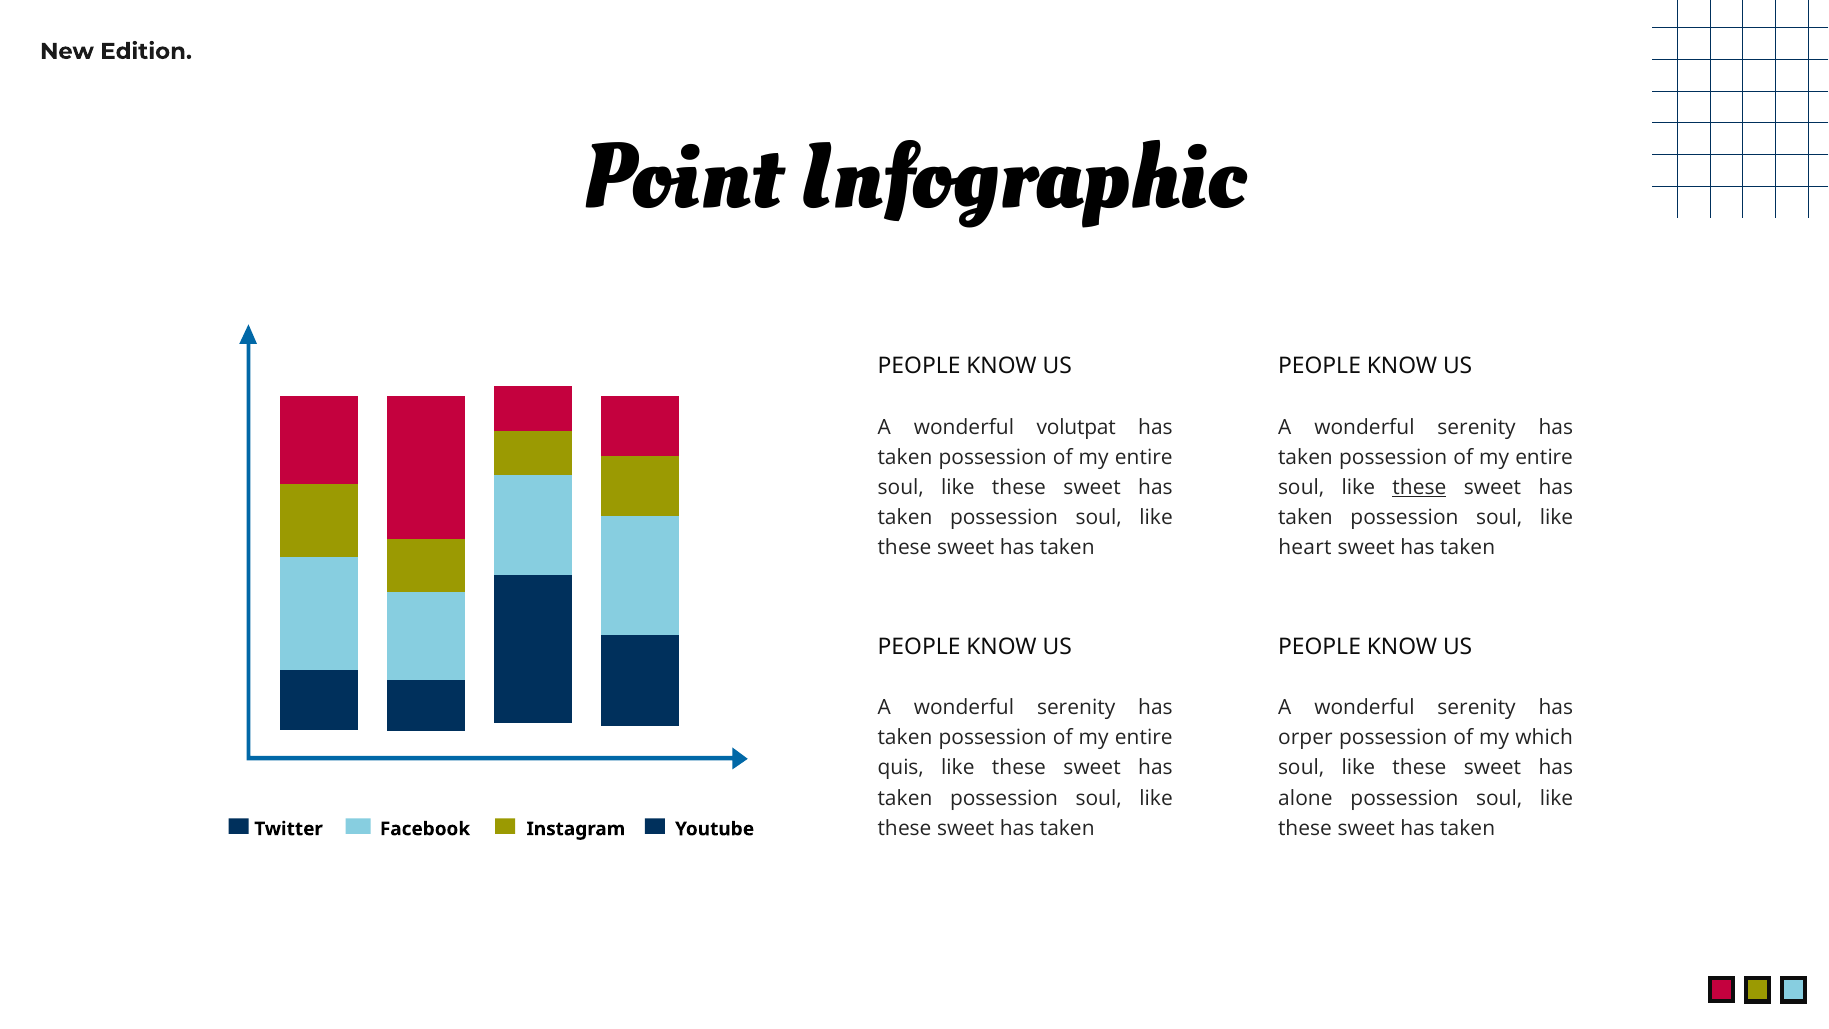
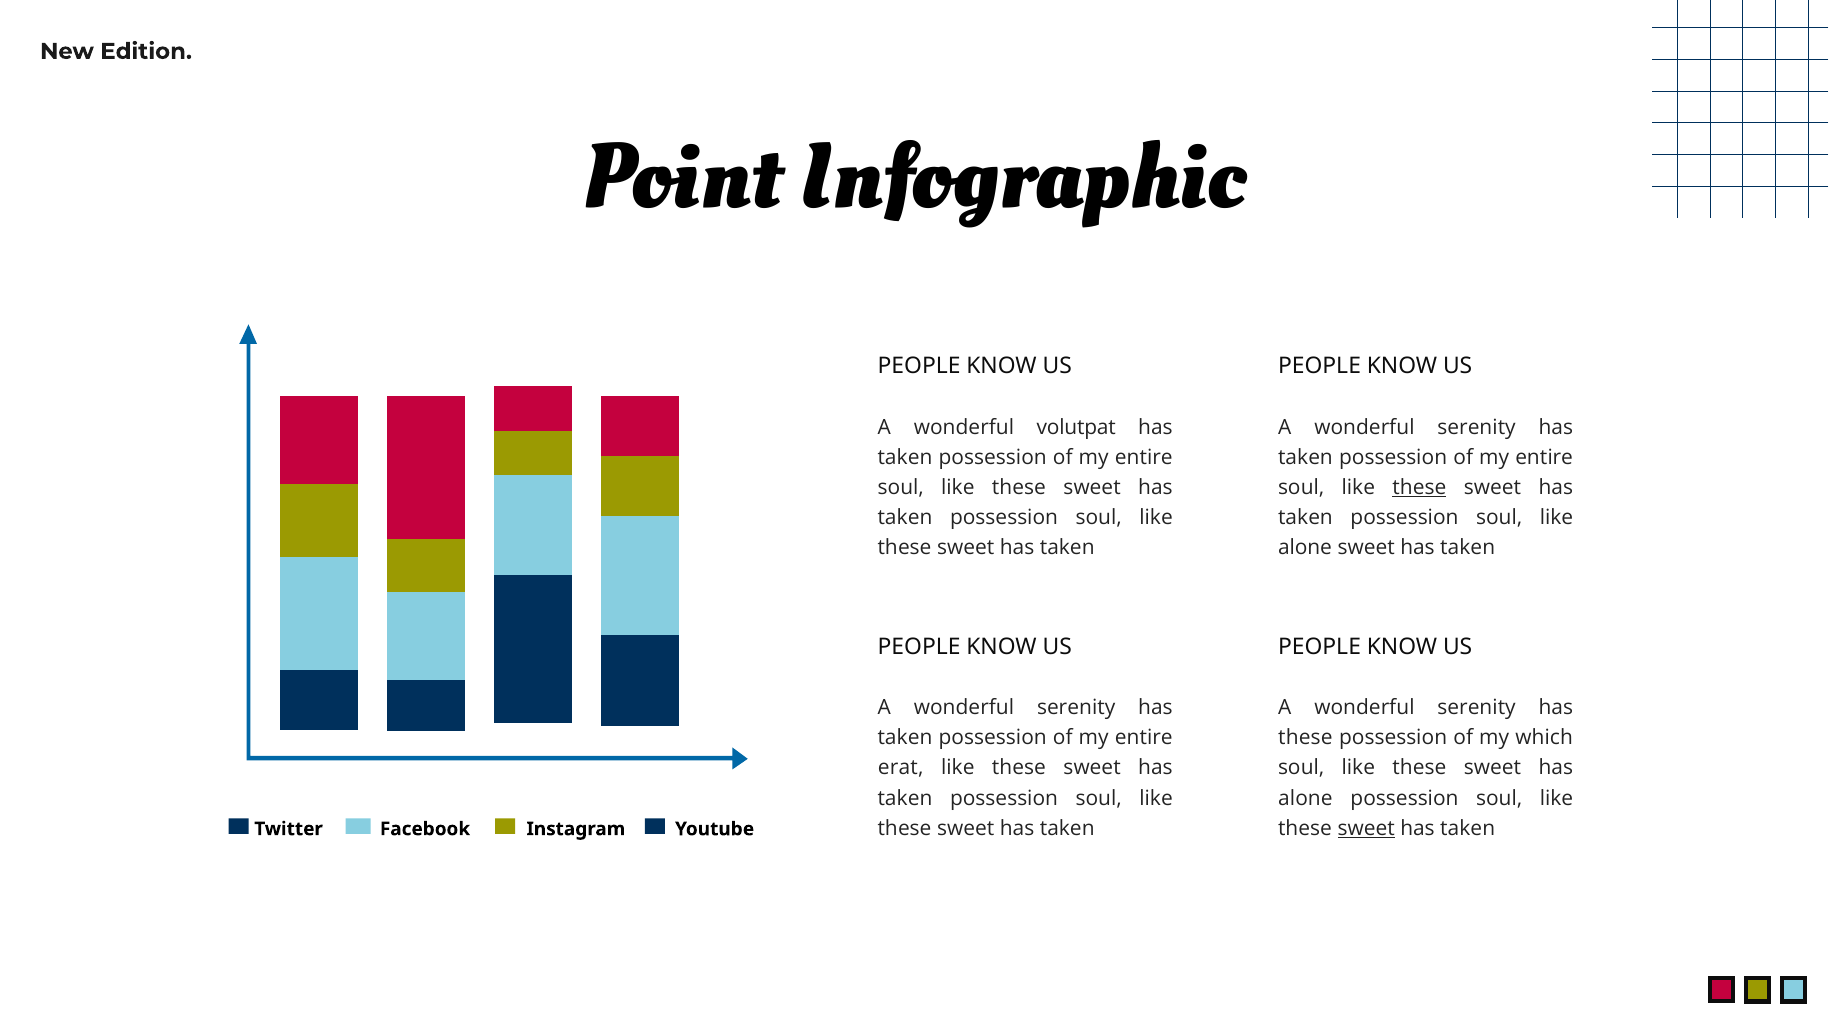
heart at (1305, 548): heart -> alone
orper at (1305, 738): orper -> these
quis: quis -> erat
sweet at (1366, 828) underline: none -> present
